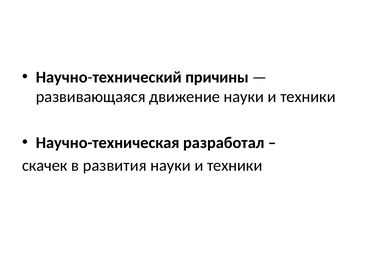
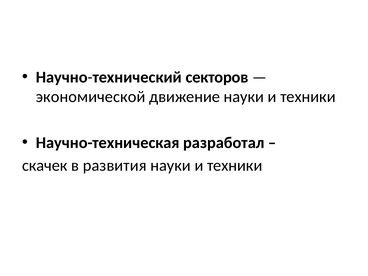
причины: причины -> секторов
развивающаяся: развивающаяся -> экономической
